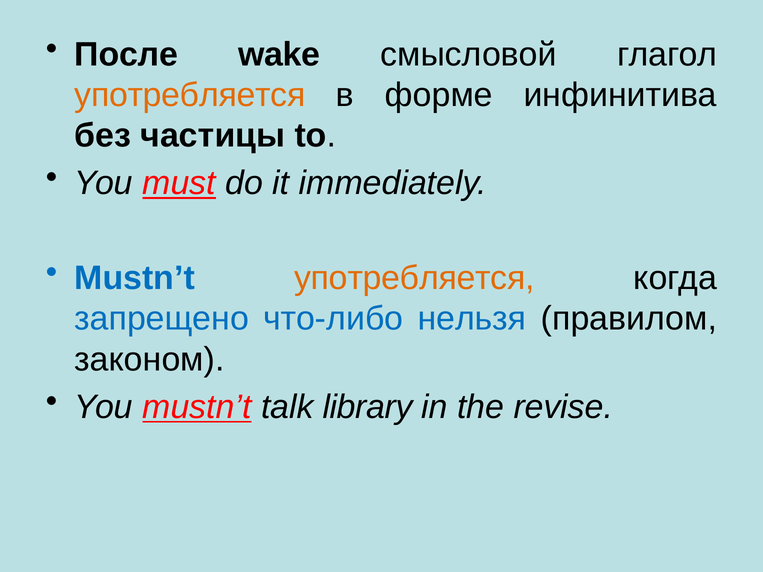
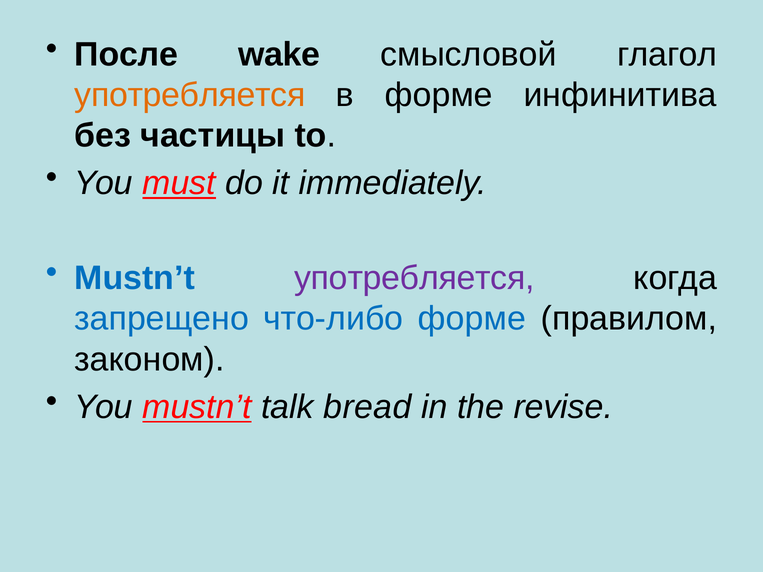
употребляется at (414, 278) colour: orange -> purple
что-либо нельзя: нельзя -> форме
library: library -> bread
